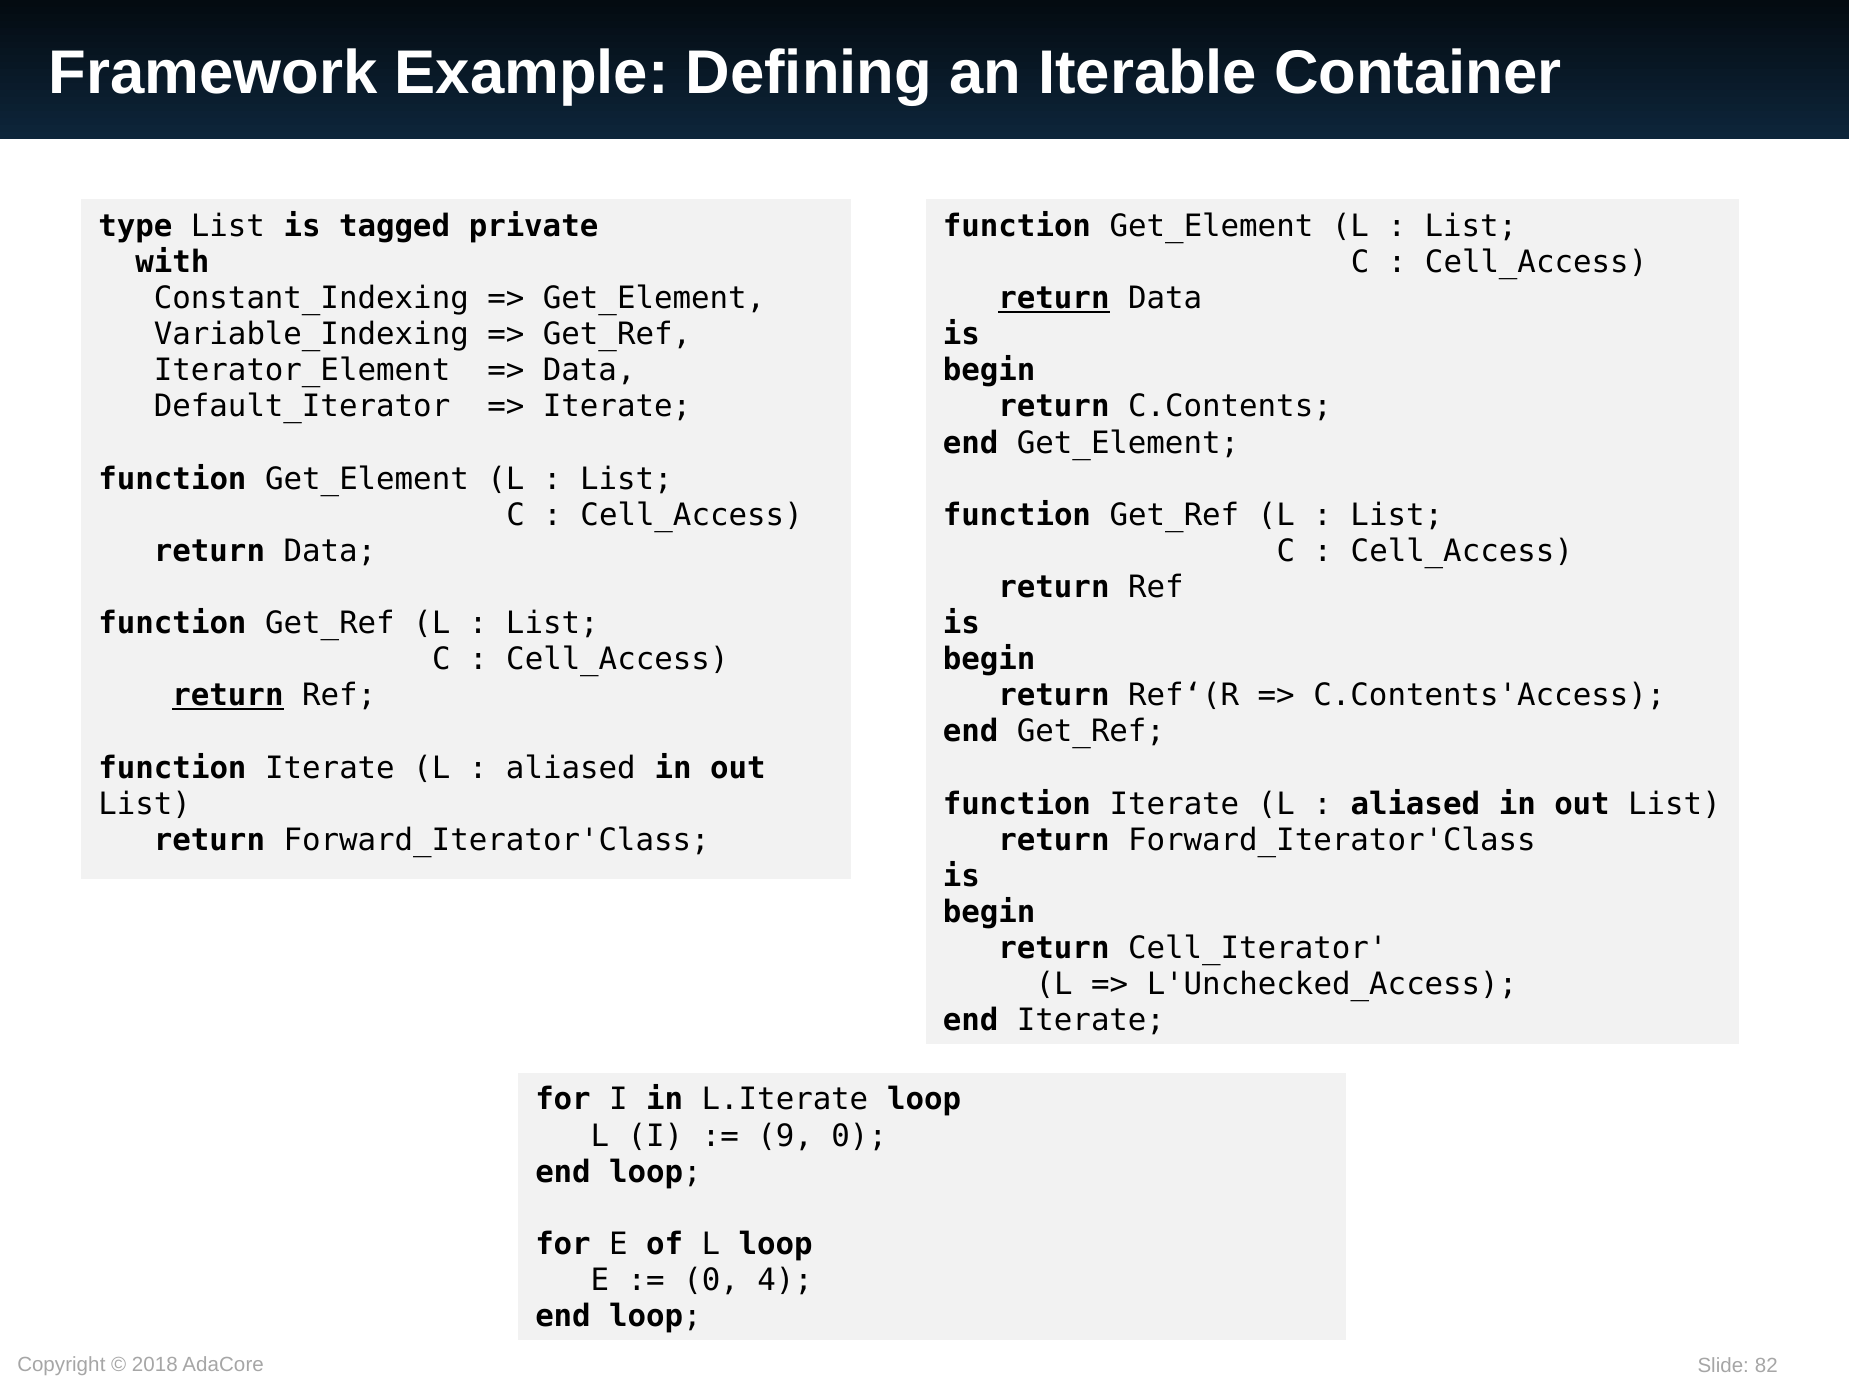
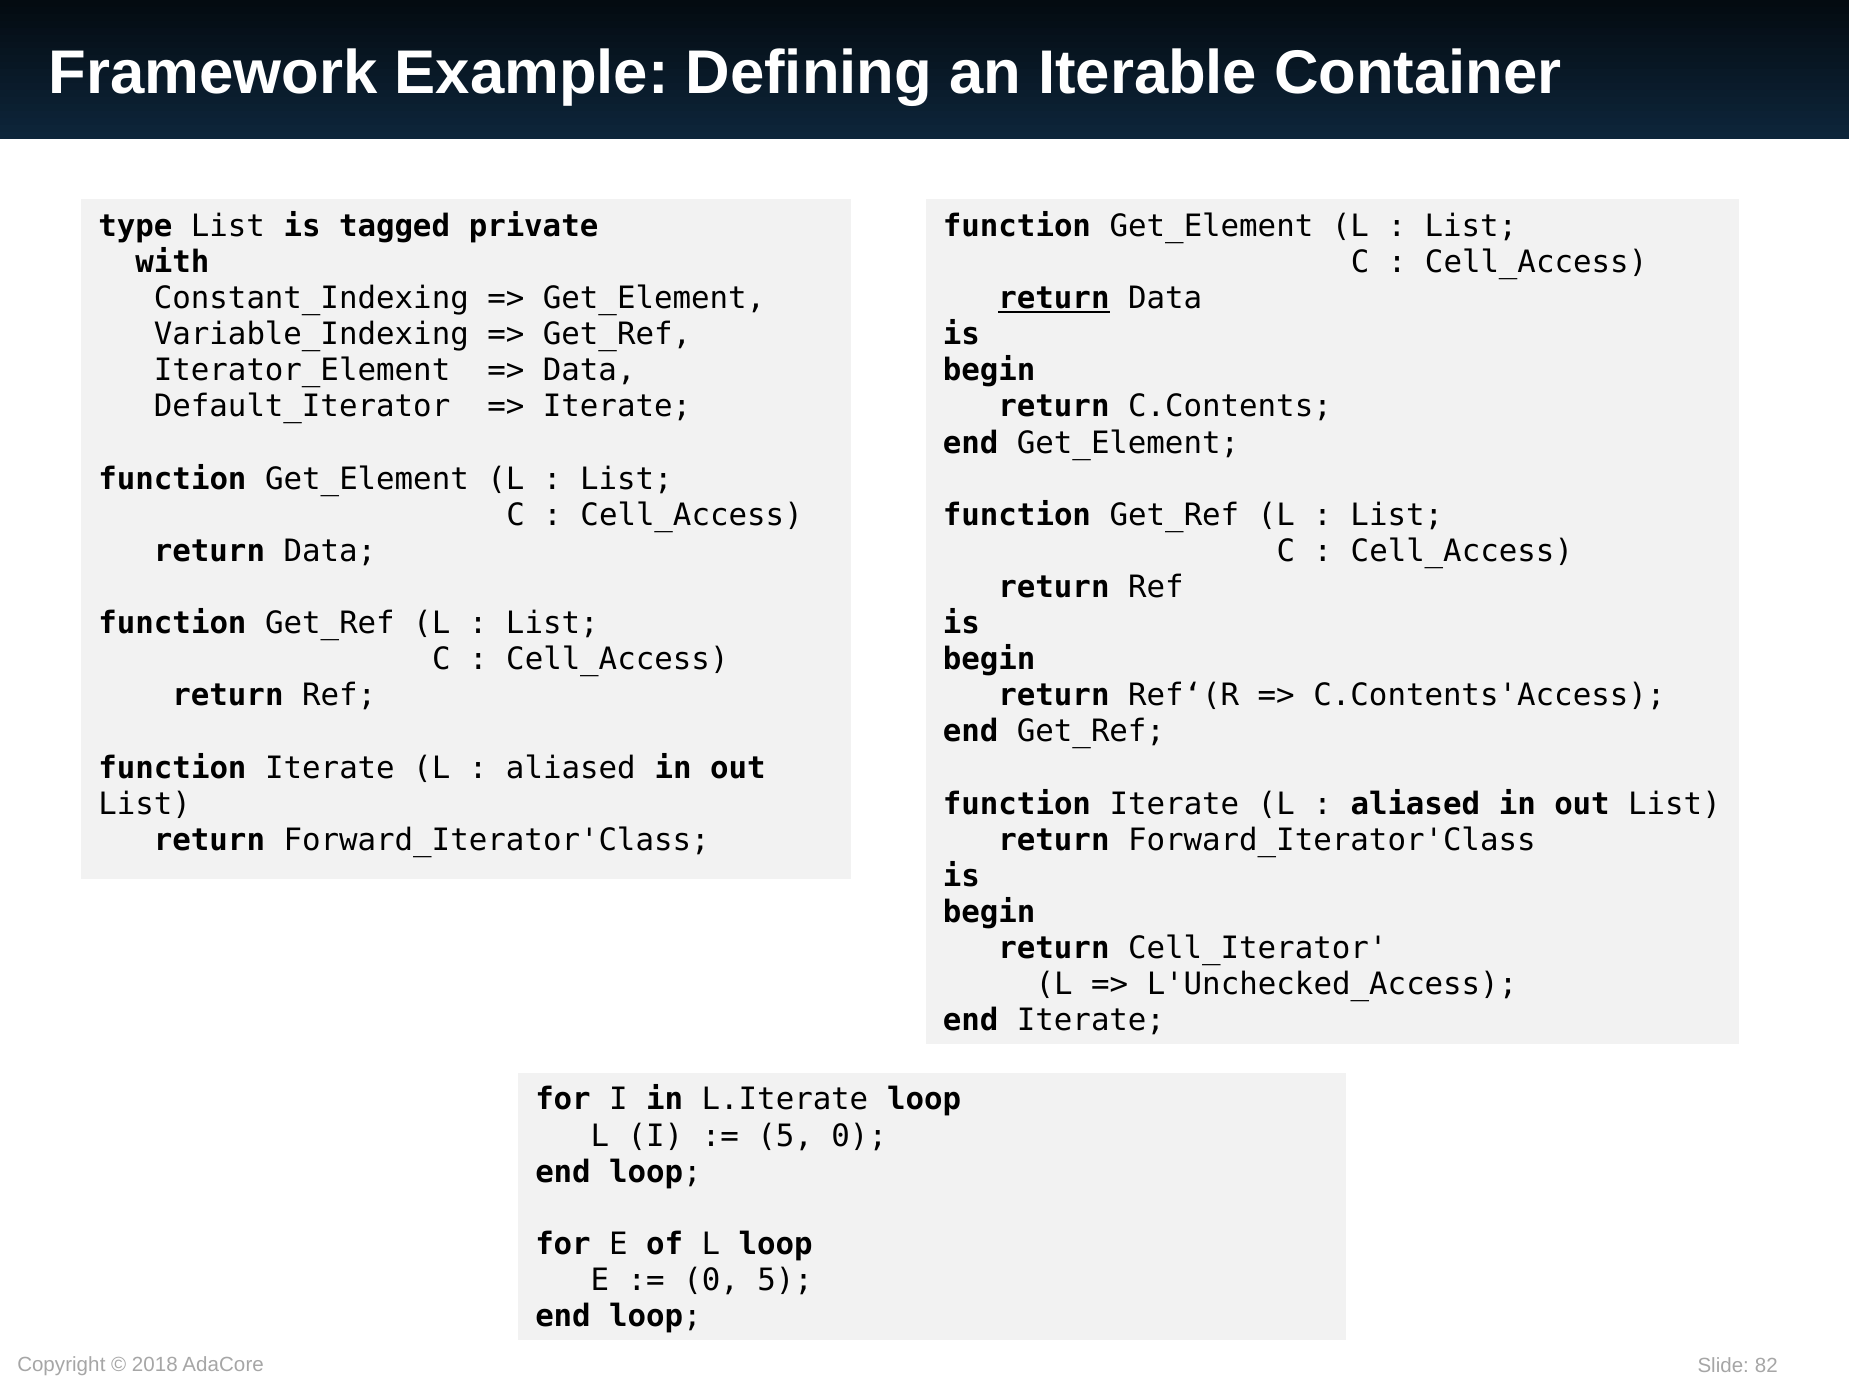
return at (228, 696) underline: present -> none
9 at (785, 1136): 9 -> 5
0 4: 4 -> 5
